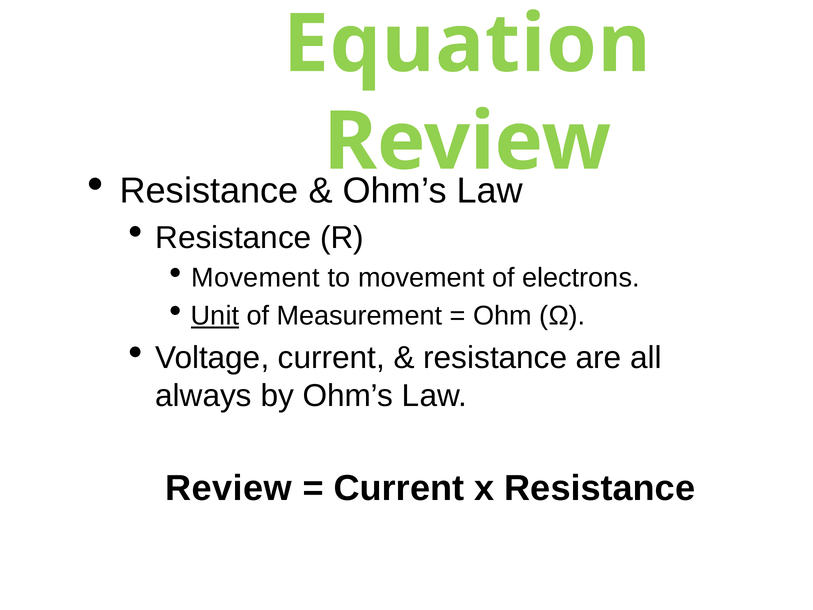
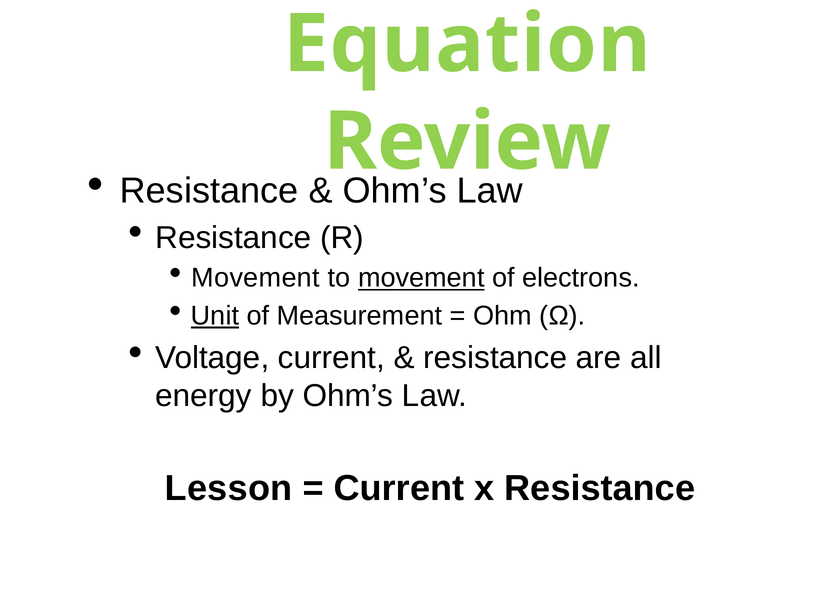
movement at (421, 278) underline: none -> present
always: always -> energy
Review at (228, 488): Review -> Lesson
